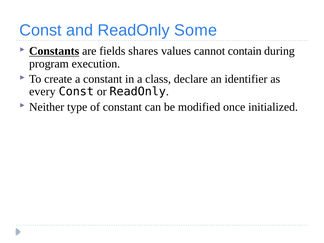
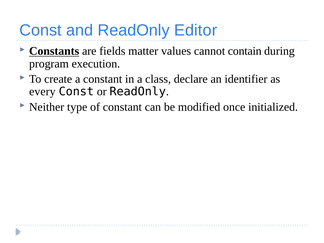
Some: Some -> Editor
shares: shares -> matter
